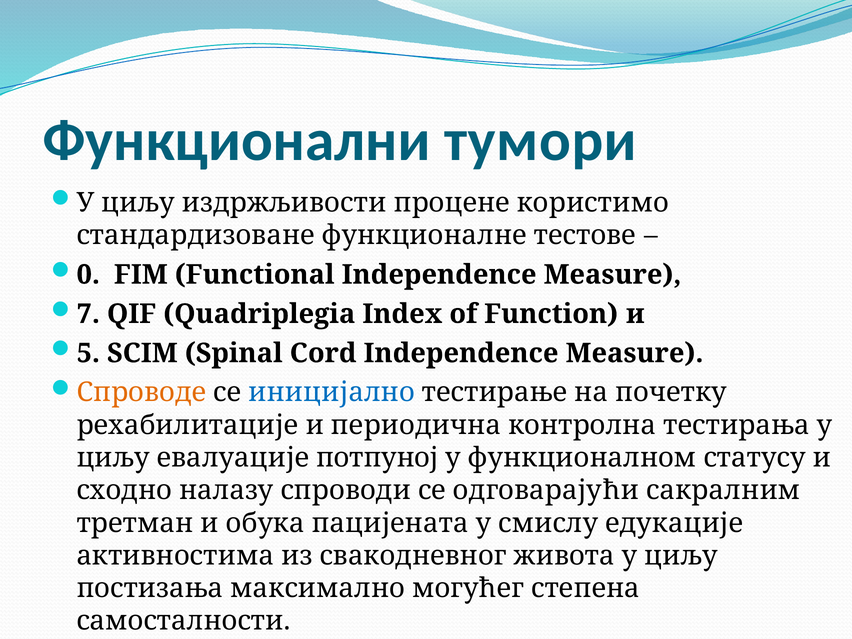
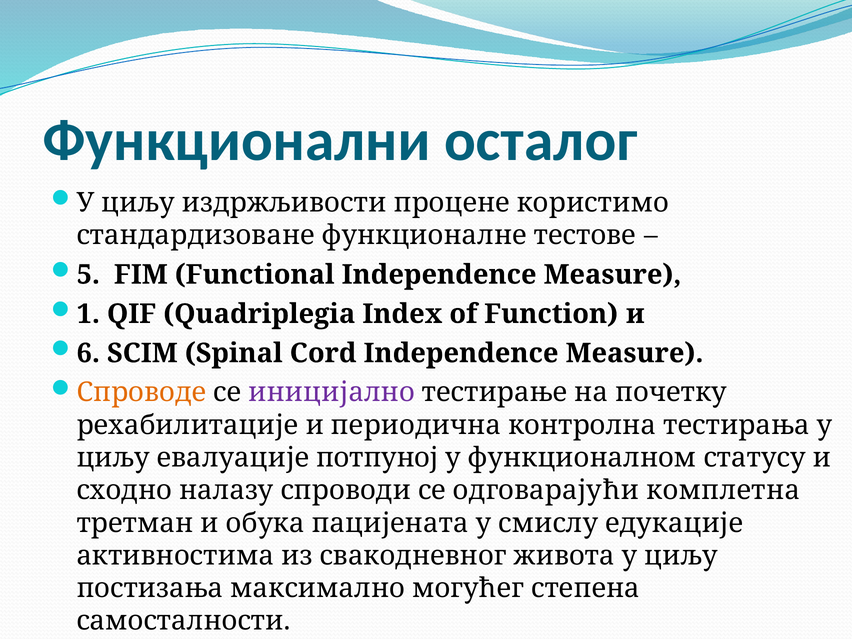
тумори: тумори -> осталог
0: 0 -> 5
7: 7 -> 1
5: 5 -> 6
иницијално colour: blue -> purple
сакралним: сакралним -> комплетна
